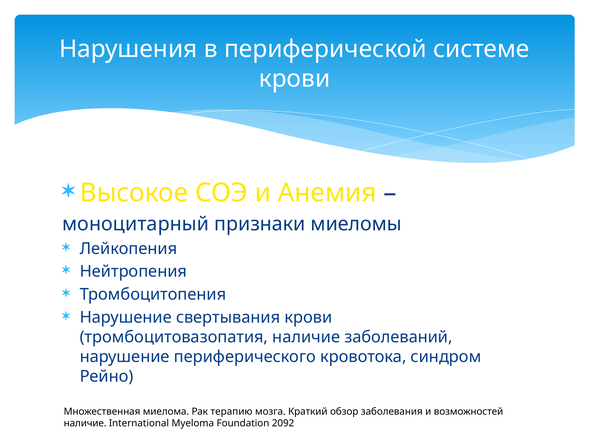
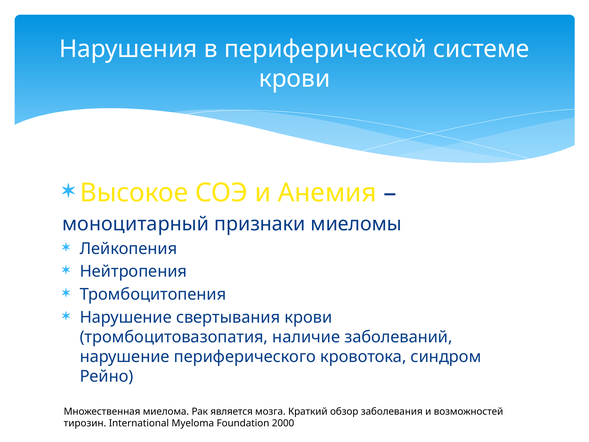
терапию: терапию -> является
наличие at (85, 423): наличие -> тирозин
2092: 2092 -> 2000
